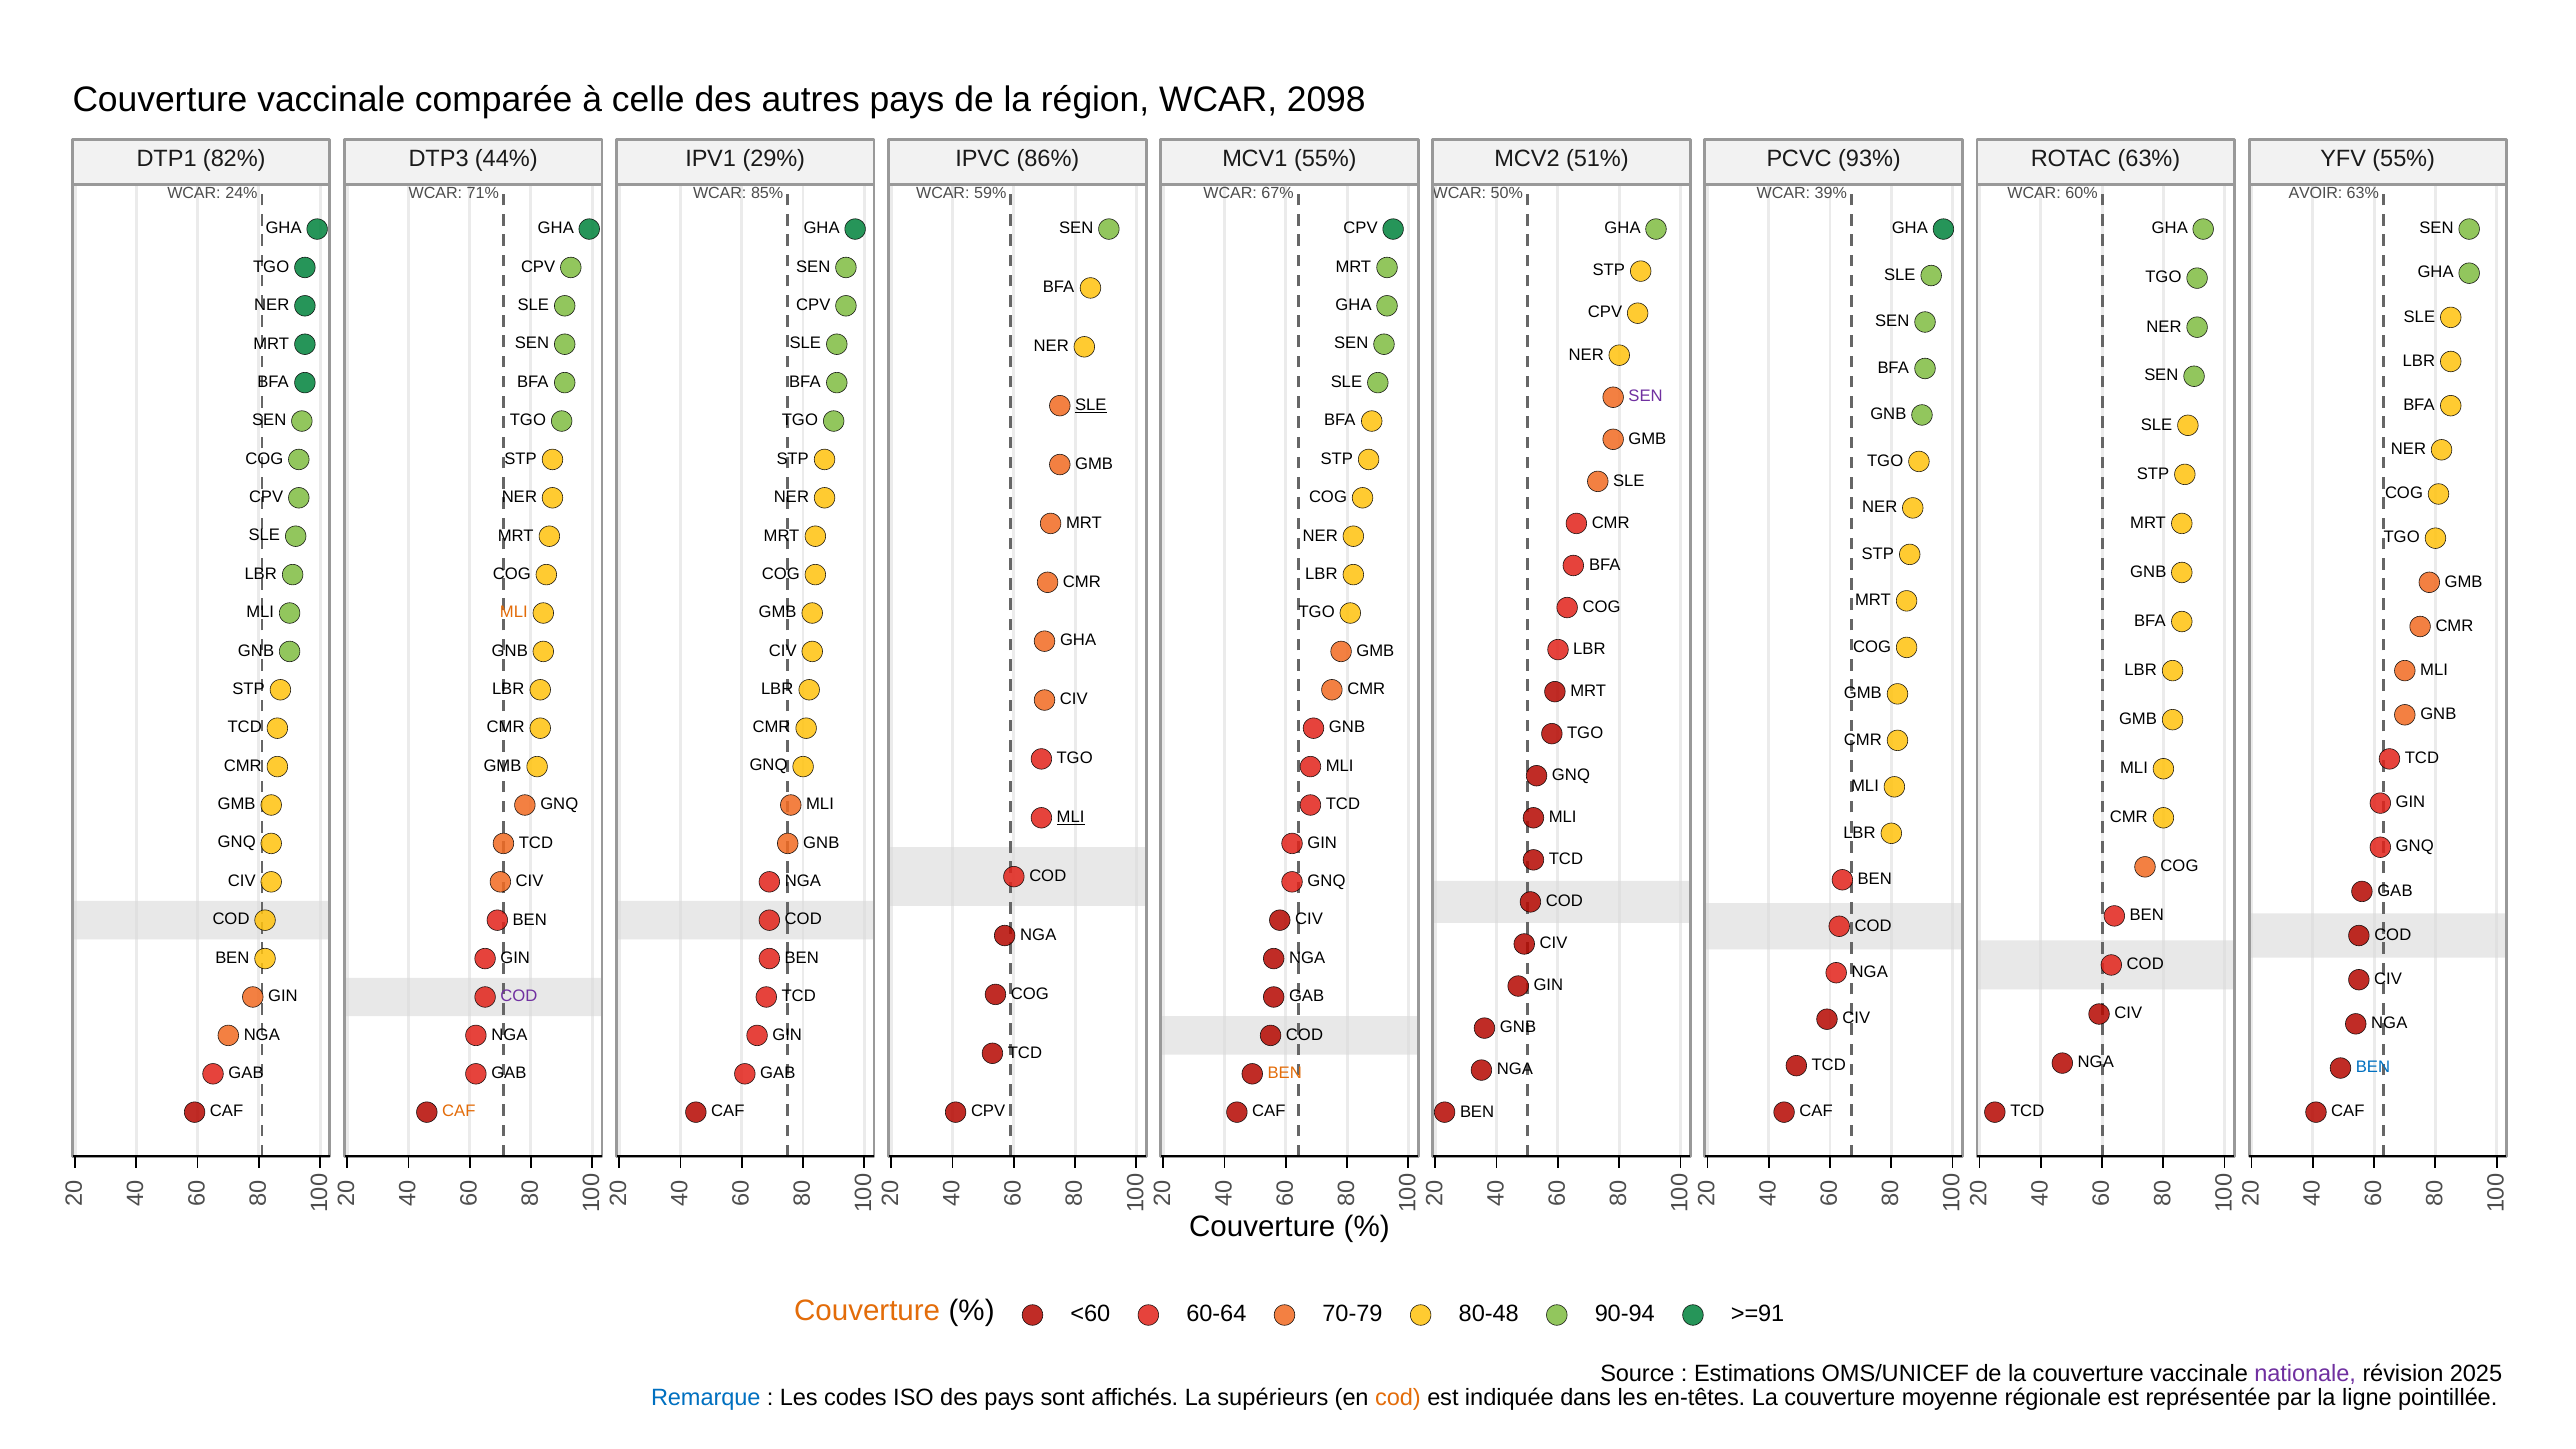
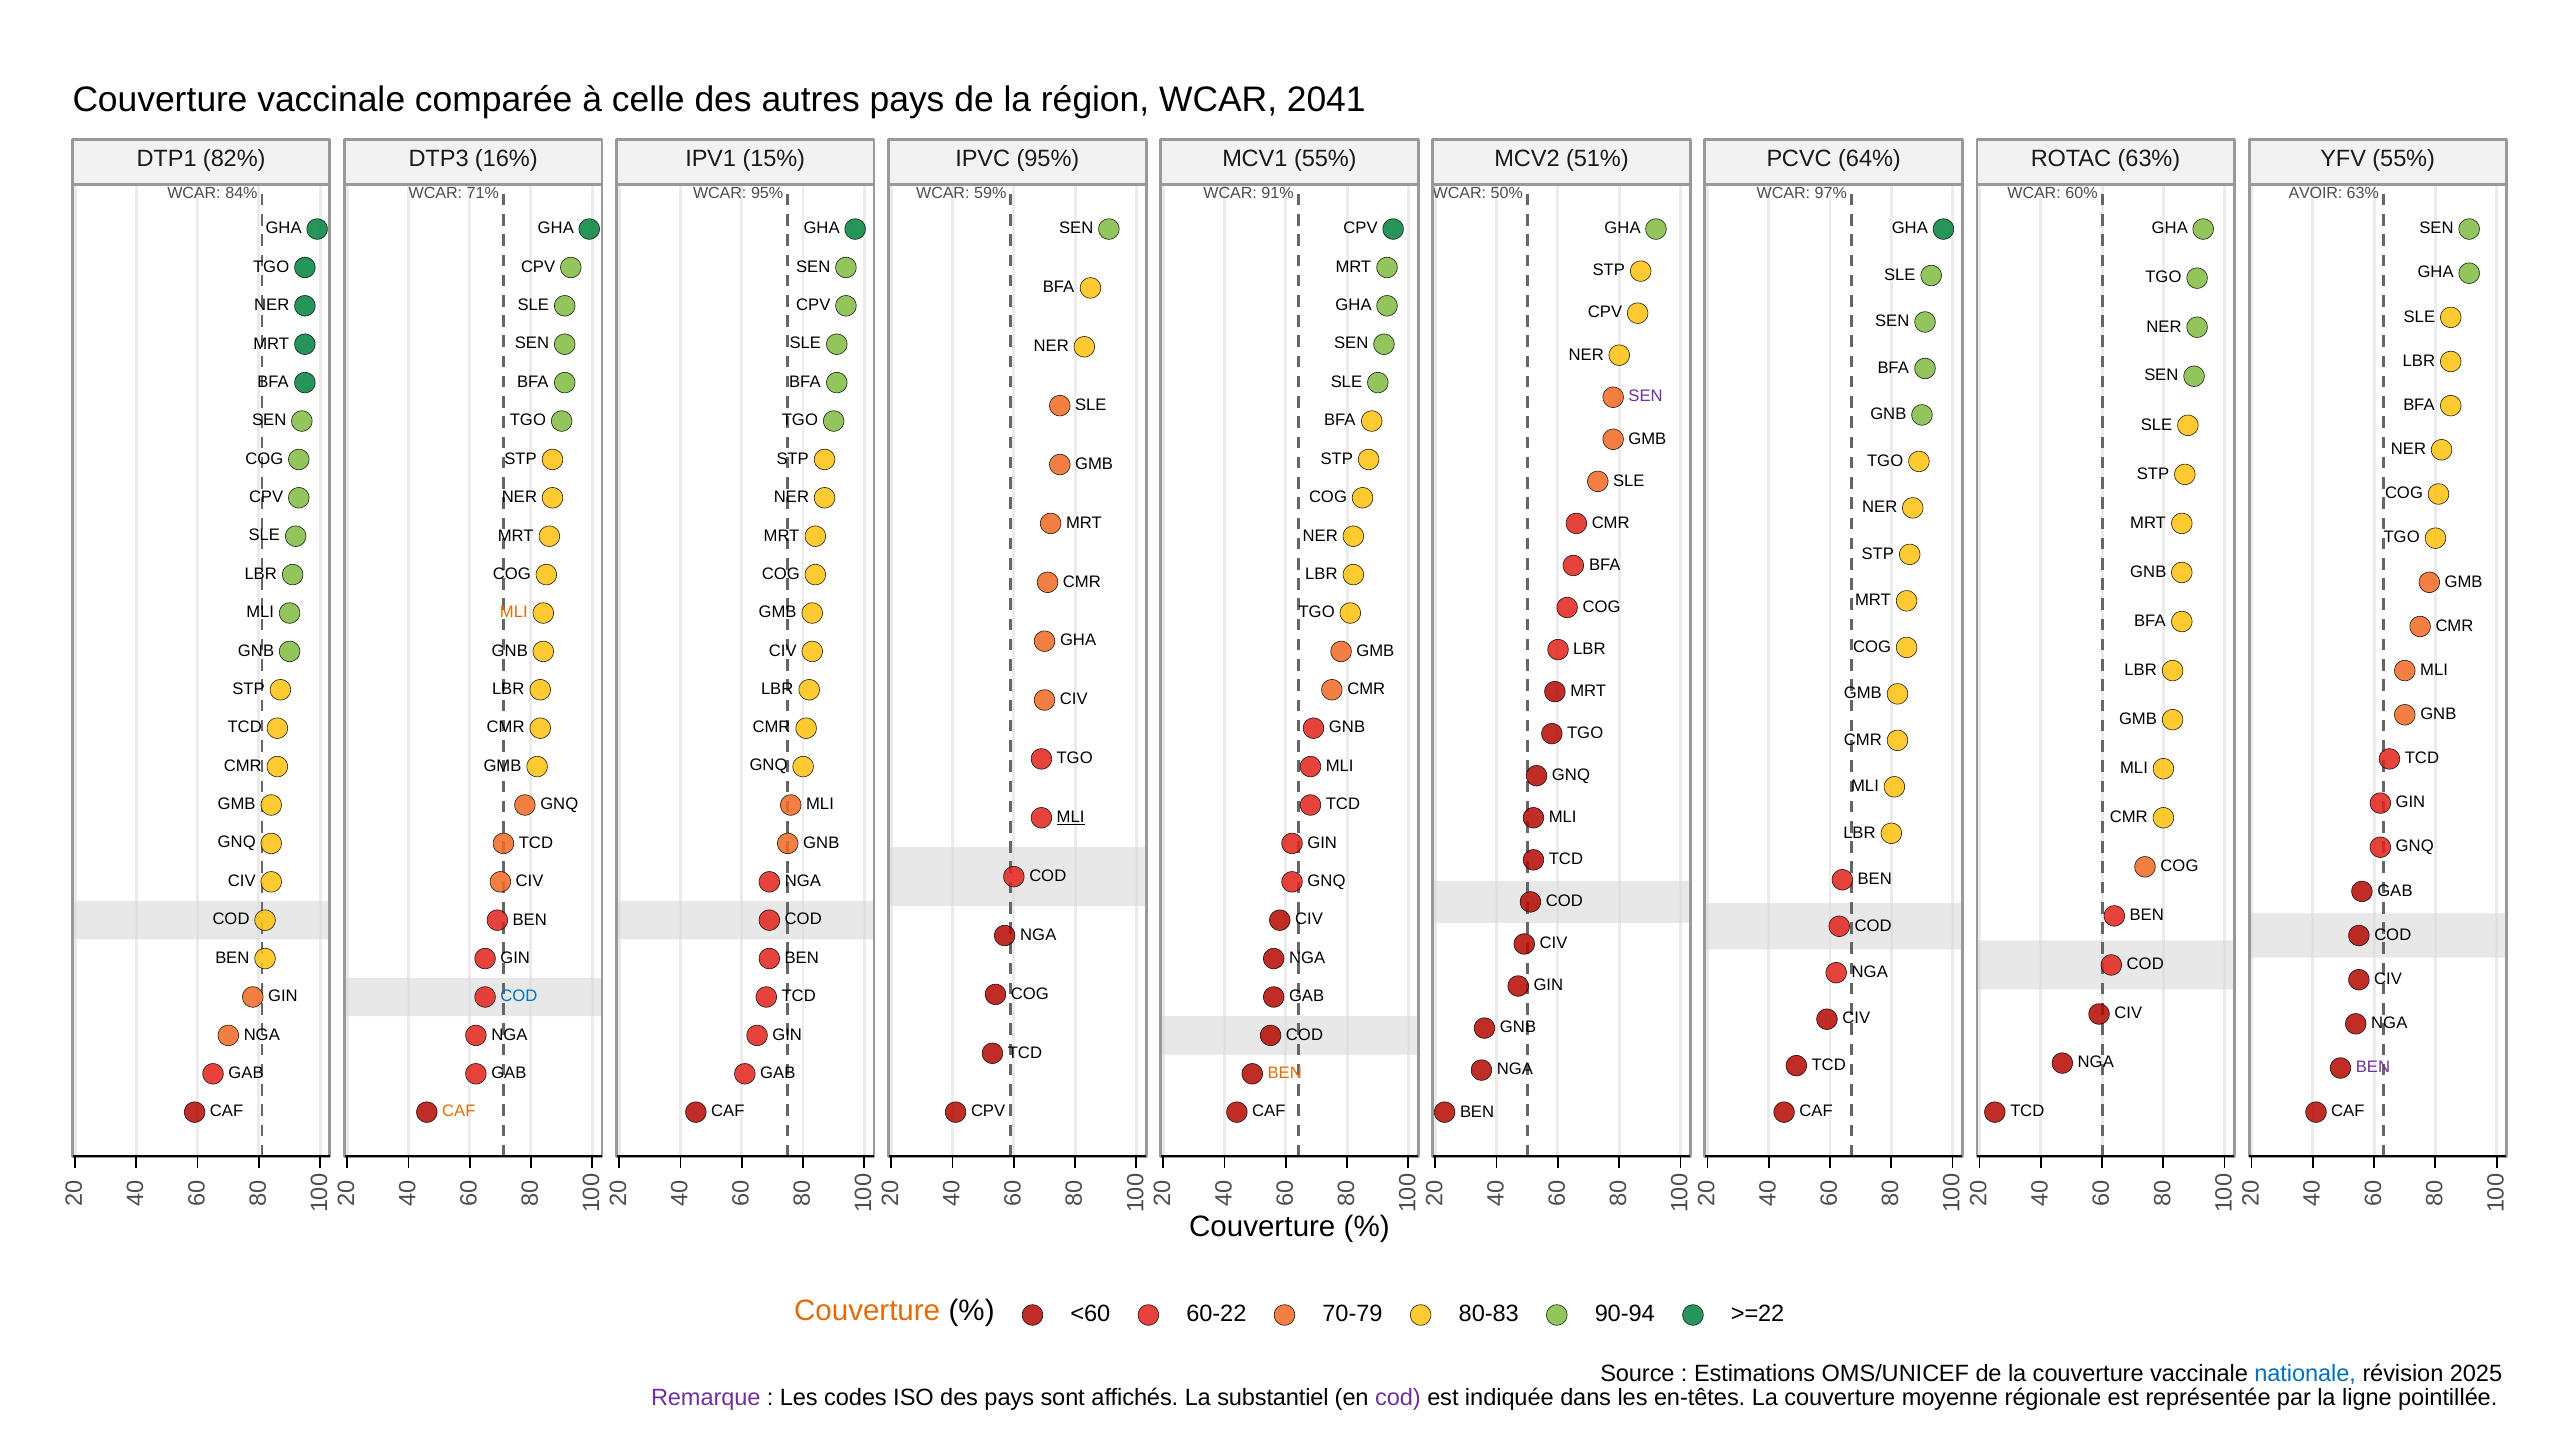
2098: 2098 -> 2041
44%: 44% -> 16%
29%: 29% -> 15%
IPVC 86%: 86% -> 95%
93%: 93% -> 64%
24%: 24% -> 84%
WCAR 85%: 85% -> 95%
67%: 67% -> 91%
39%: 39% -> 97%
SLE at (1091, 405) underline: present -> none
COD at (519, 996) colour: purple -> blue
BEN at (2373, 1067) colour: blue -> purple
60-64: 60-64 -> 60-22
80-48: 80-48 -> 80-83
>=91: >=91 -> >=22
nationale colour: purple -> blue
Remarque colour: blue -> purple
supérieurs: supérieurs -> substantiel
cod at (1398, 1398) colour: orange -> purple
